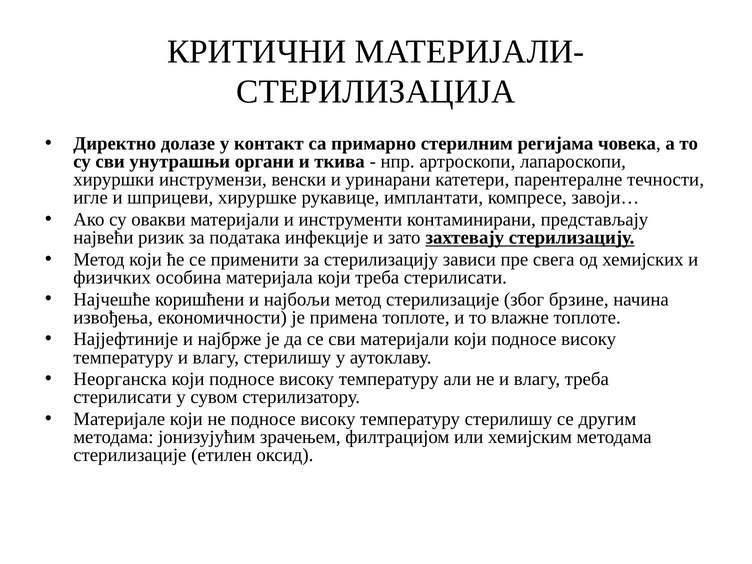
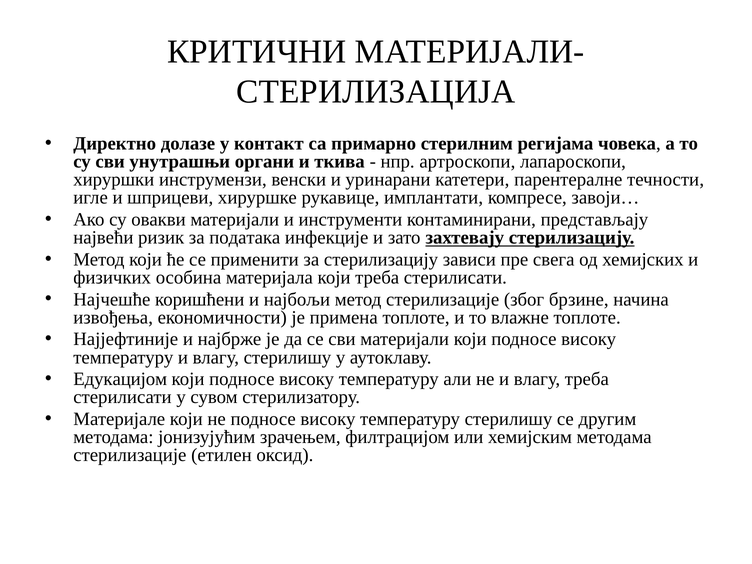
Неорганска: Неорганска -> Едукацијом
